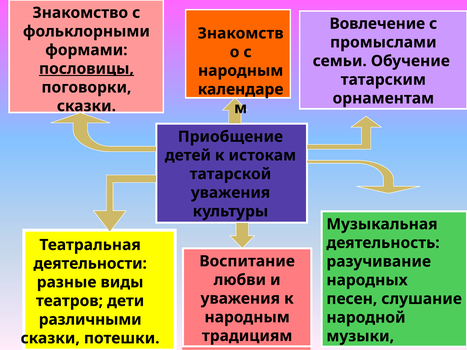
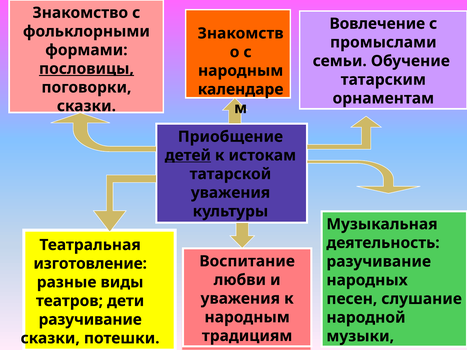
детей underline: none -> present
деятельности: деятельности -> изготовление
различными at (90, 320): различными -> разучивание
